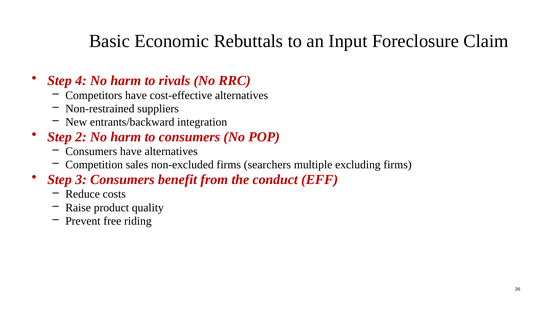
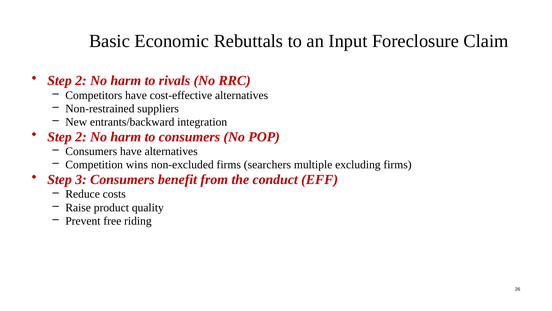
4 at (81, 81): 4 -> 2
sales: sales -> wins
